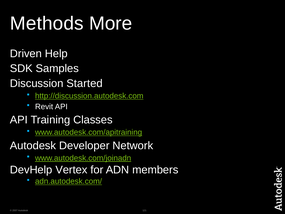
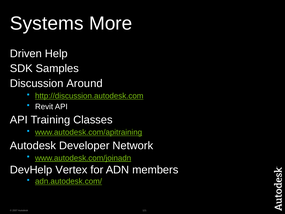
Methods: Methods -> Systems
Started: Started -> Around
